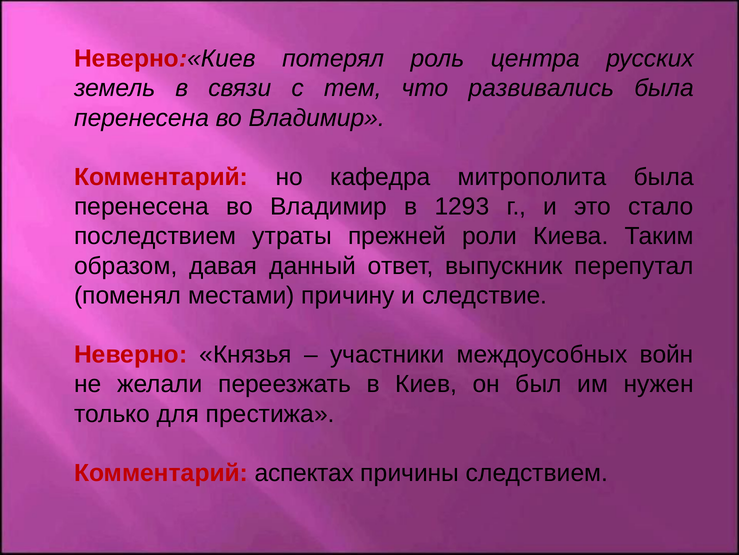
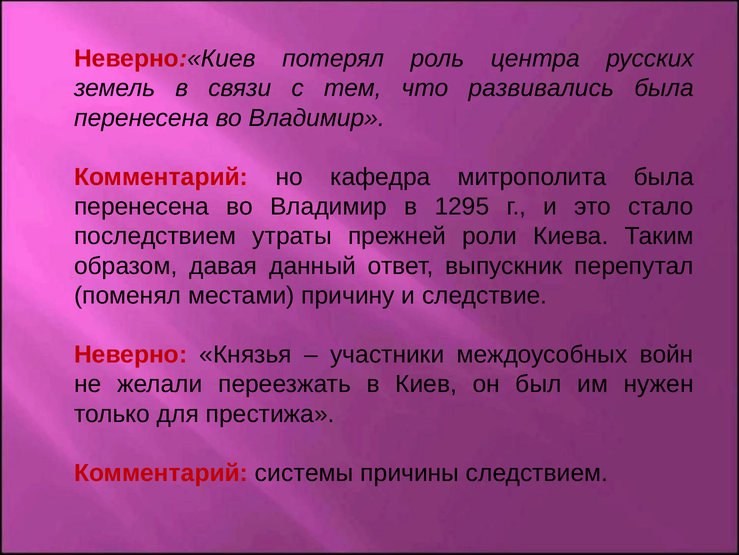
1293: 1293 -> 1295
аспектах: аспектах -> системы
